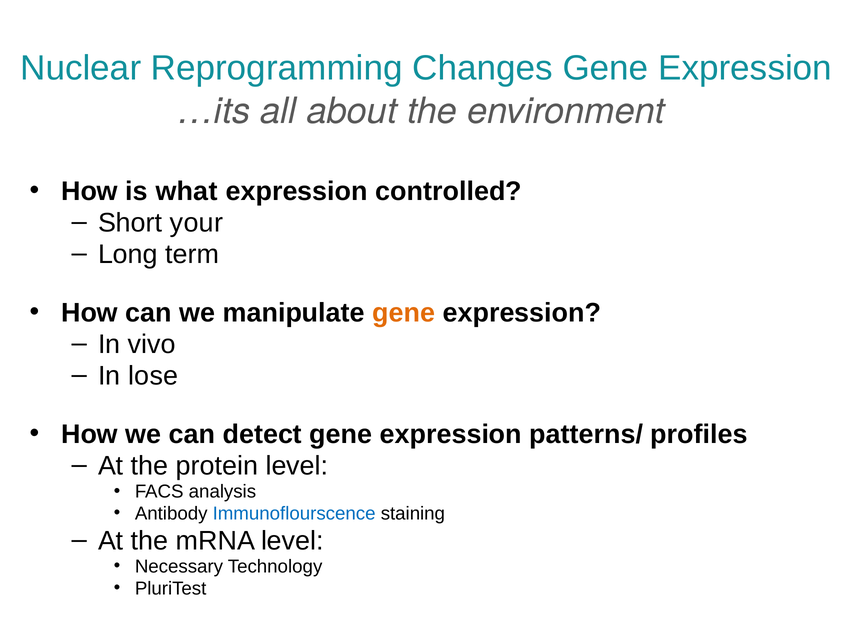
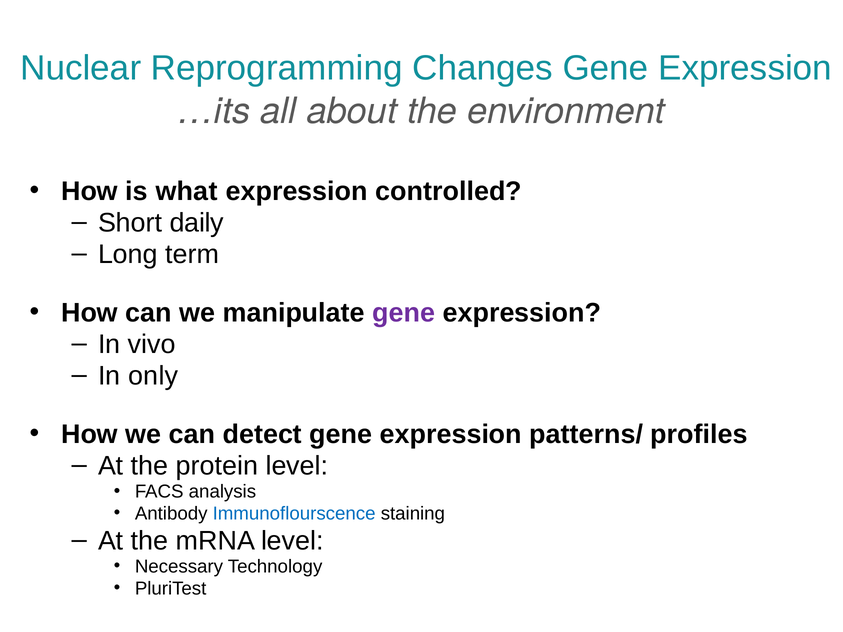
your: your -> daily
gene at (404, 313) colour: orange -> purple
lose: lose -> only
